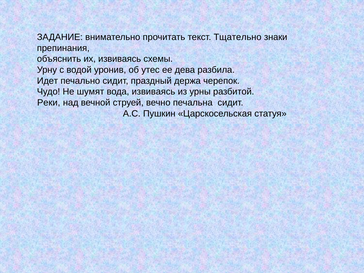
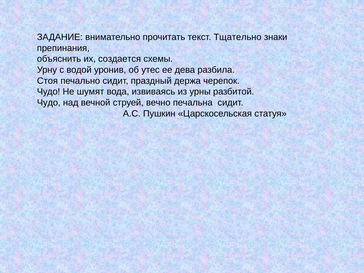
их извиваясь: извиваясь -> создается
Идет: Идет -> Стоя
Реки at (49, 103): Реки -> Чудо
